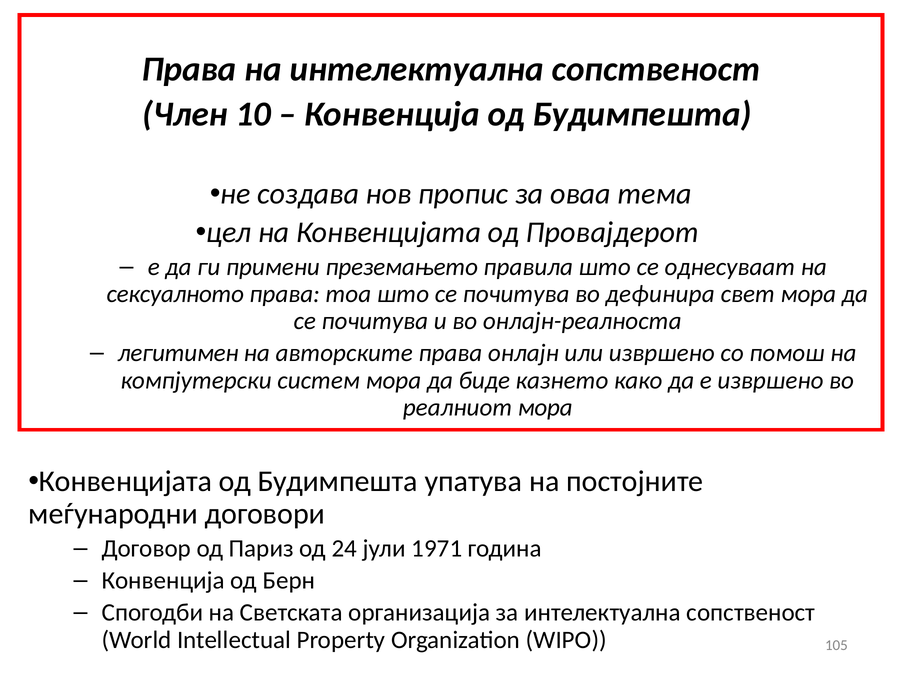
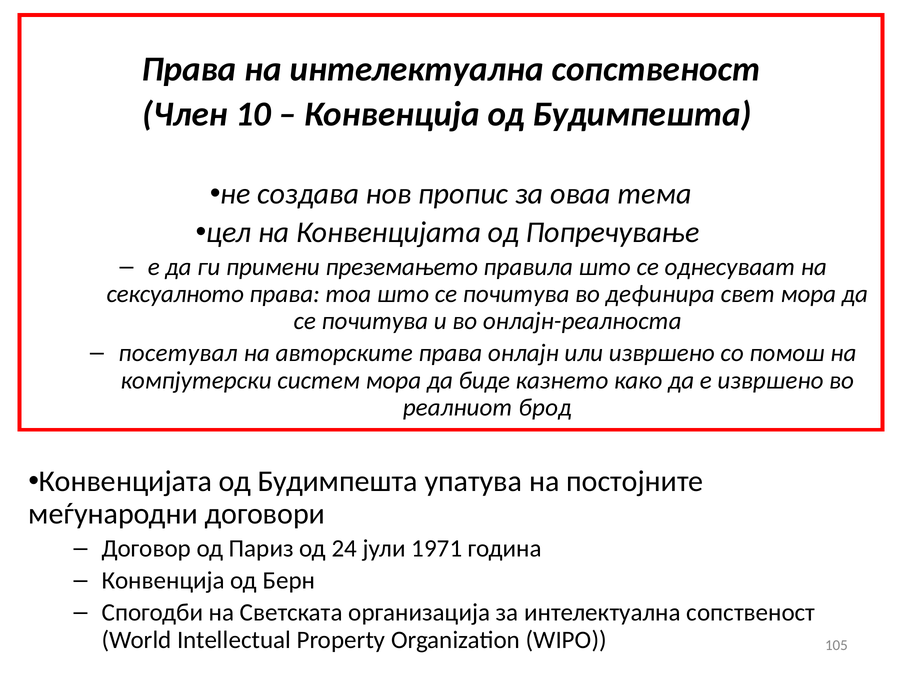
Провајдерот: Провајдерот -> Попречување
легитимен: легитимен -> посетувал
реалниот мора: мора -> брод
